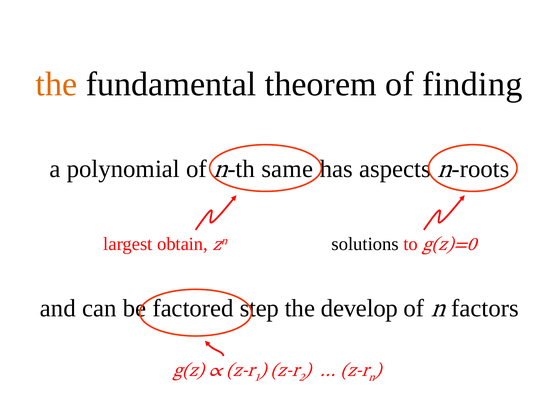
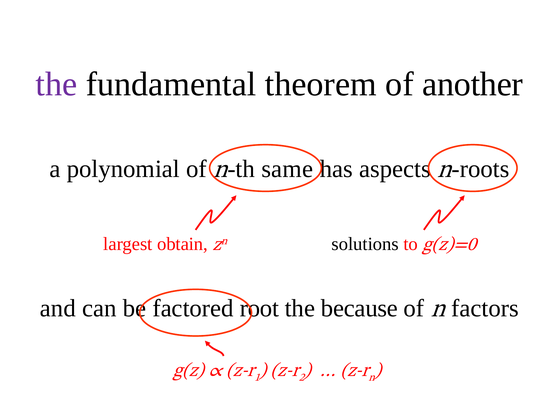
the at (56, 84) colour: orange -> purple
finding: finding -> another
step: step -> root
develop: develop -> because
